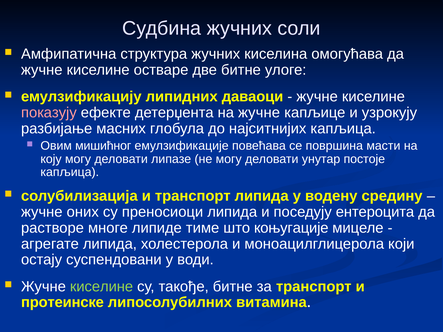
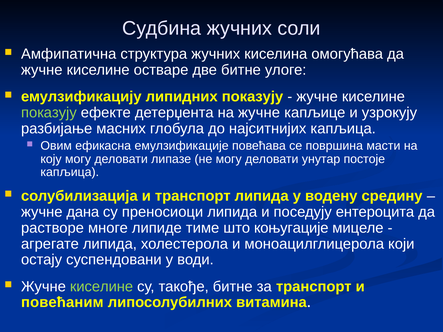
липидних даваоци: даваоци -> показују
показују at (49, 113) colour: pink -> light green
мишићног: мишићног -> ефикасна
оних: оних -> дана
протеинске: протеинске -> повећаним
